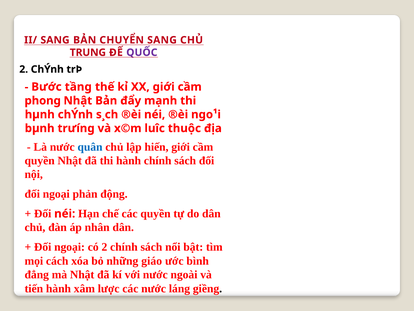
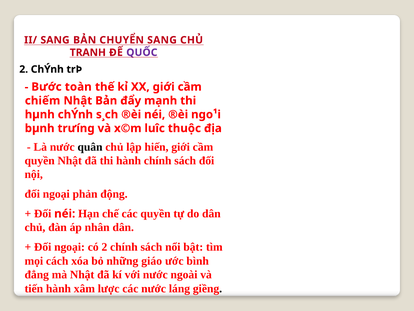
TRUNG: TRUNG -> TRANH
tầng: tầng -> toàn
phong: phong -> chiếm
quân colour: blue -> black
